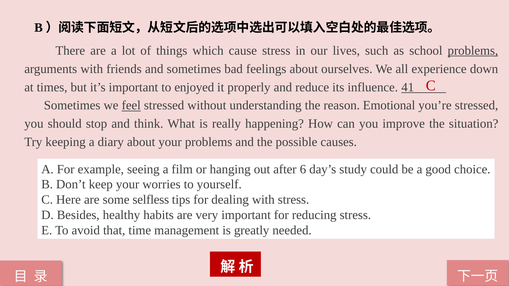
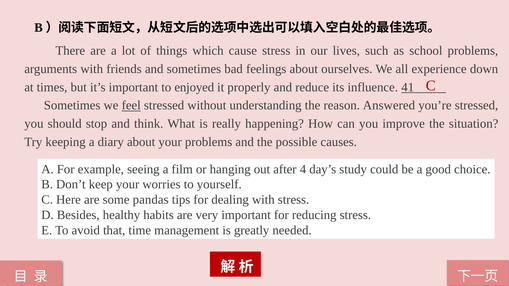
problems at (473, 51) underline: present -> none
Emotional: Emotional -> Answered
6: 6 -> 4
selfless: selfless -> pandas
